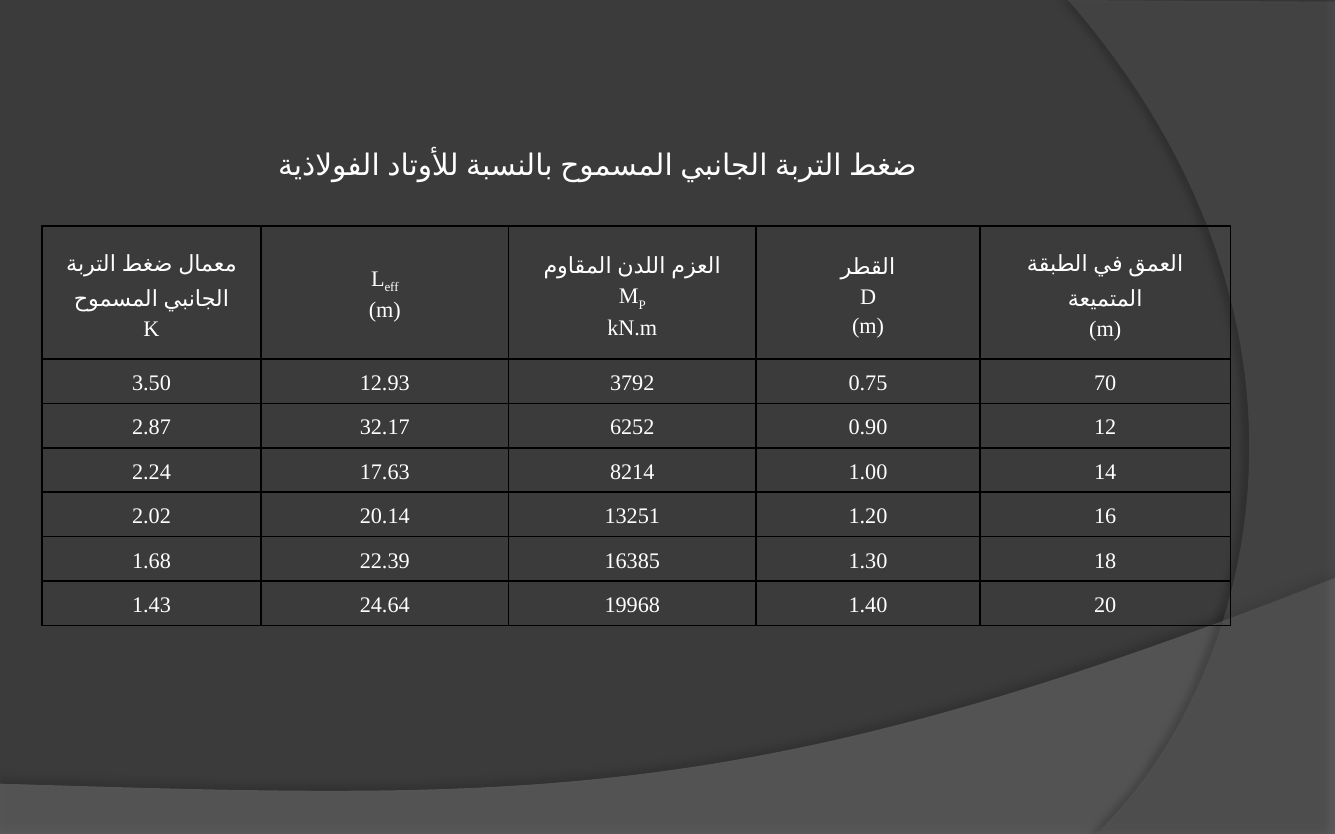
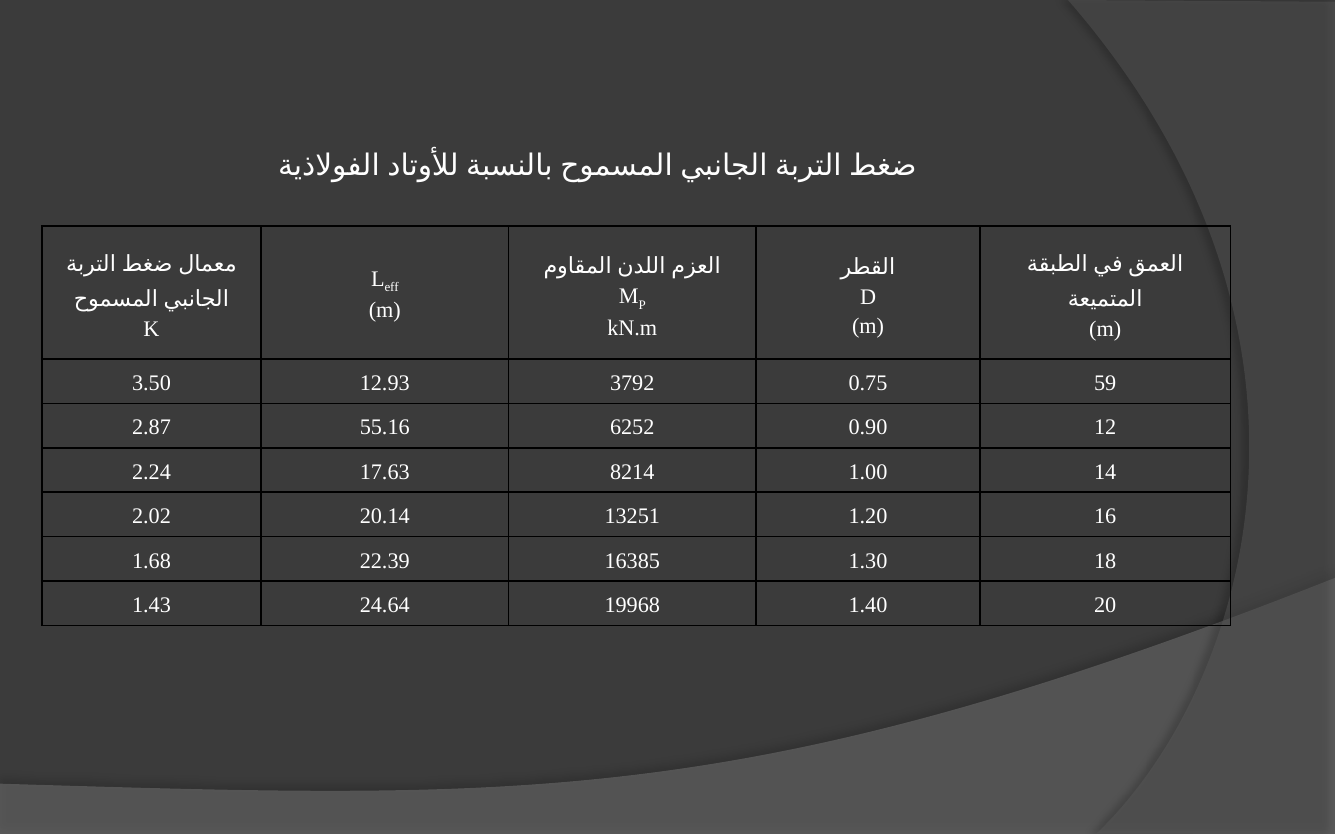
70: 70 -> 59
32.17: 32.17 -> 55.16
